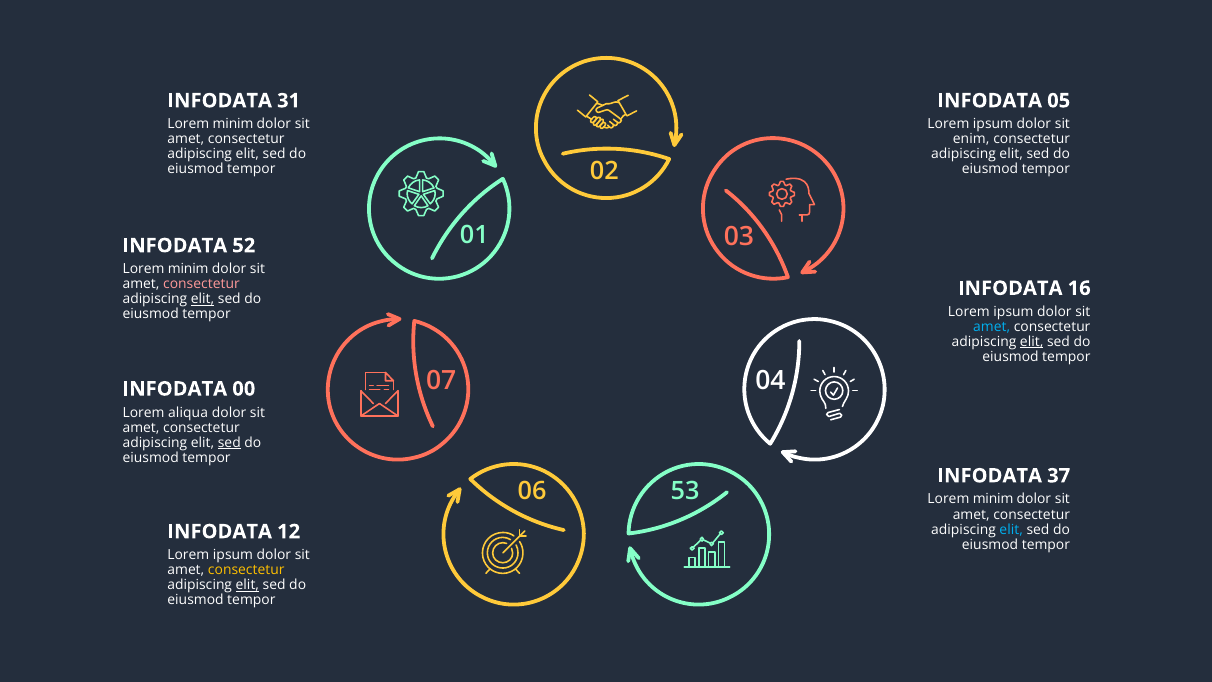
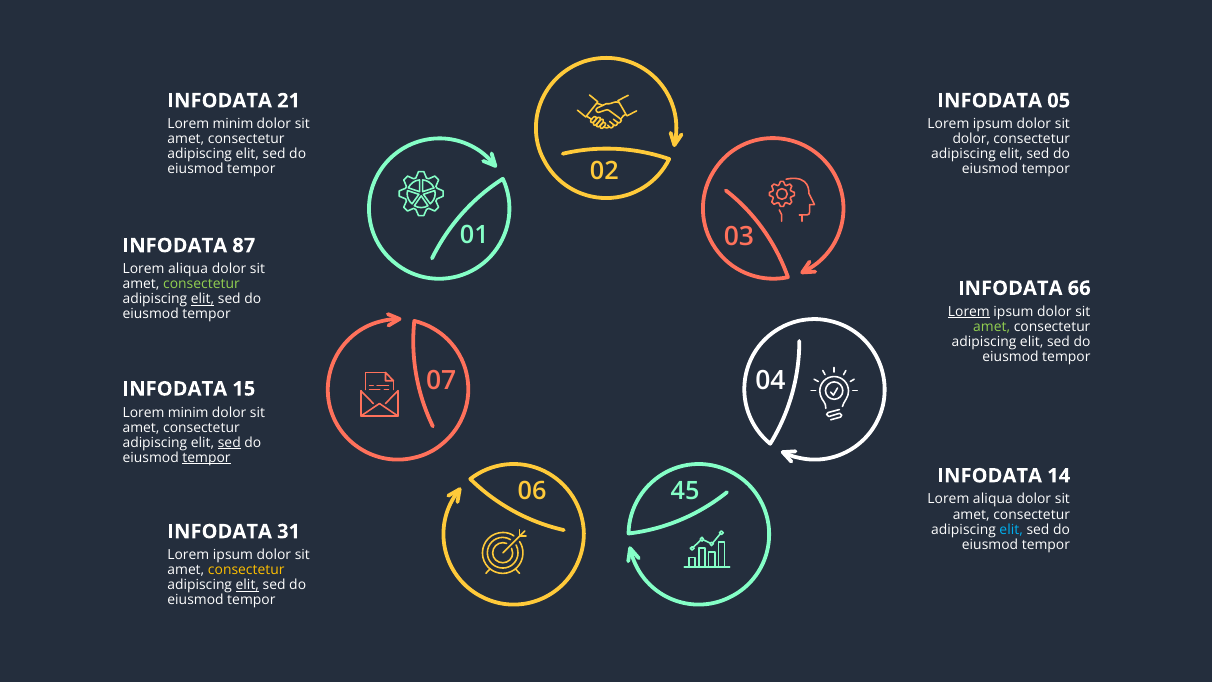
31: 31 -> 21
enim at (971, 139): enim -> dolor
52: 52 -> 87
minim at (188, 269): minim -> aliqua
consectetur at (201, 284) colour: pink -> light green
16: 16 -> 66
Lorem at (969, 312) underline: none -> present
amet at (992, 327) colour: light blue -> light green
elit at (1032, 342) underline: present -> none
00: 00 -> 15
aliqua at (188, 412): aliqua -> minim
tempor at (206, 457) underline: none -> present
37: 37 -> 14
53: 53 -> 45
minim at (993, 499): minim -> aliqua
12: 12 -> 31
